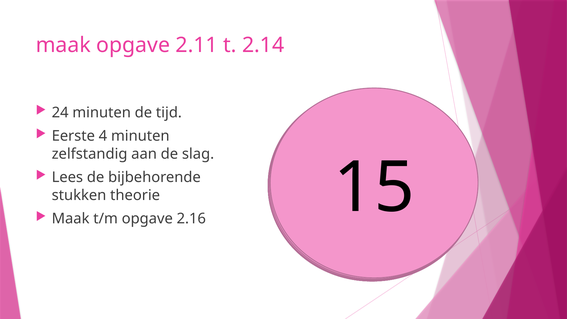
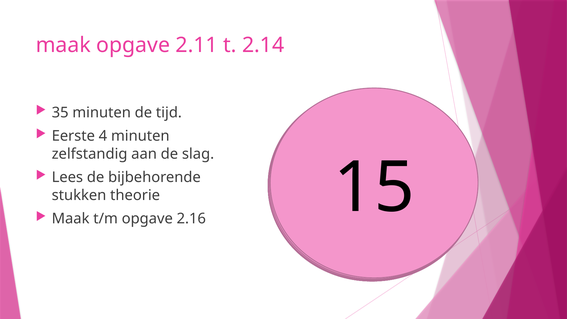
24: 24 -> 35
